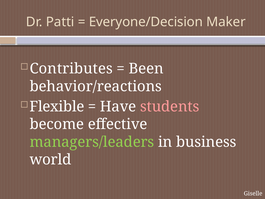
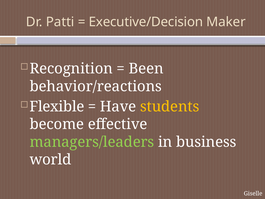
Everyone/Decision: Everyone/Decision -> Executive/Decision
Contributes: Contributes -> Recognition
students colour: pink -> yellow
